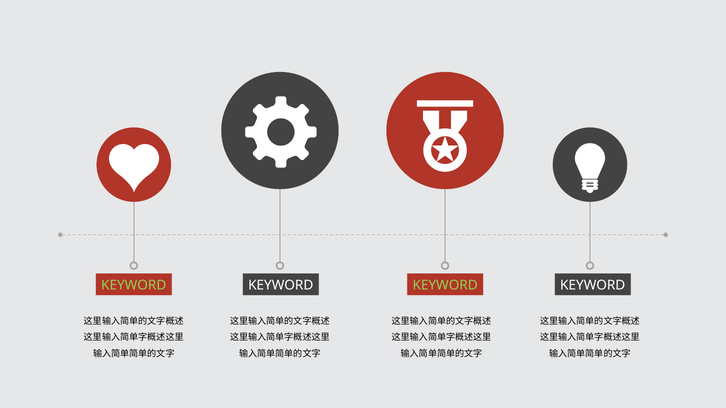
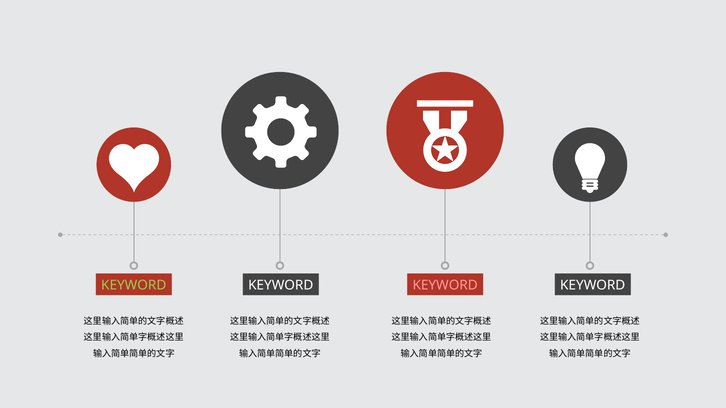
KEYWORD at (445, 286) colour: light green -> pink
